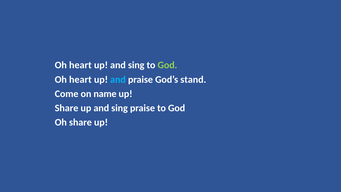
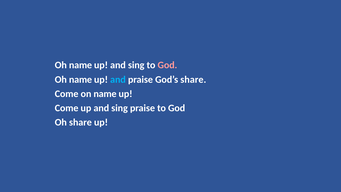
heart at (80, 65): heart -> name
God at (167, 65) colour: light green -> pink
heart at (80, 79): heart -> name
God’s stand: stand -> share
Share at (67, 108): Share -> Come
